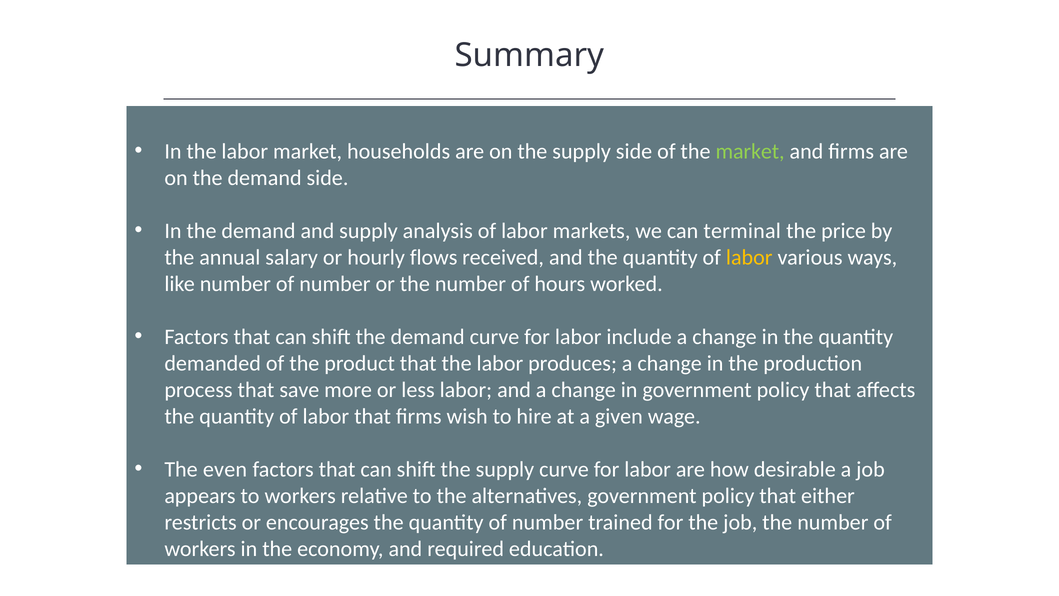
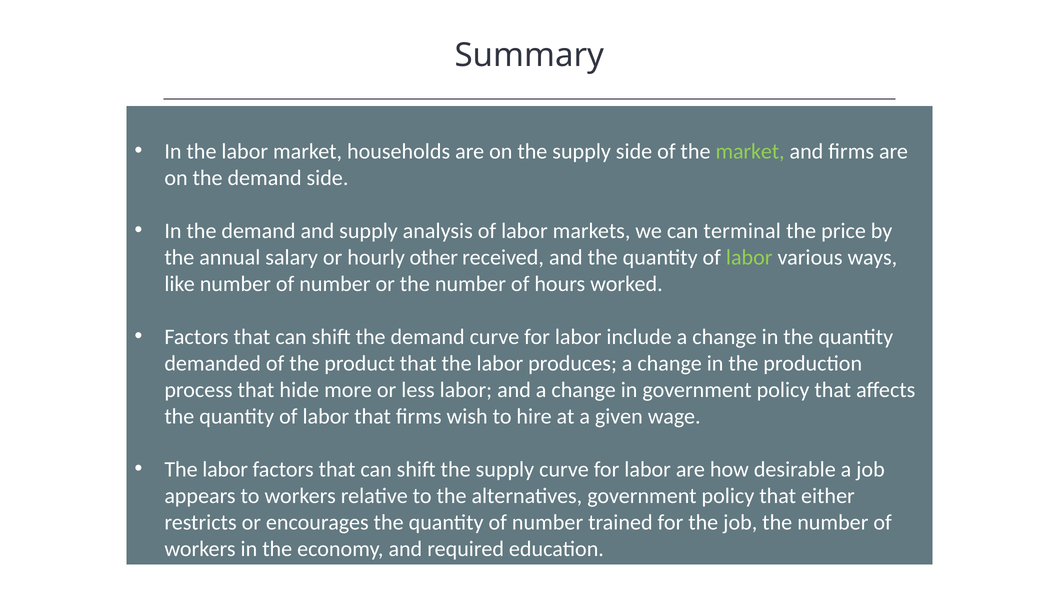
flows: flows -> other
labor at (749, 257) colour: yellow -> light green
save: save -> hide
even at (225, 469): even -> labor
